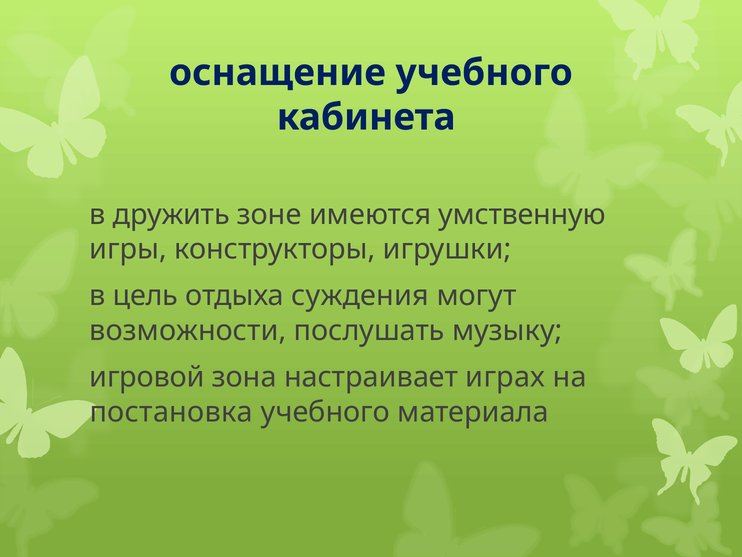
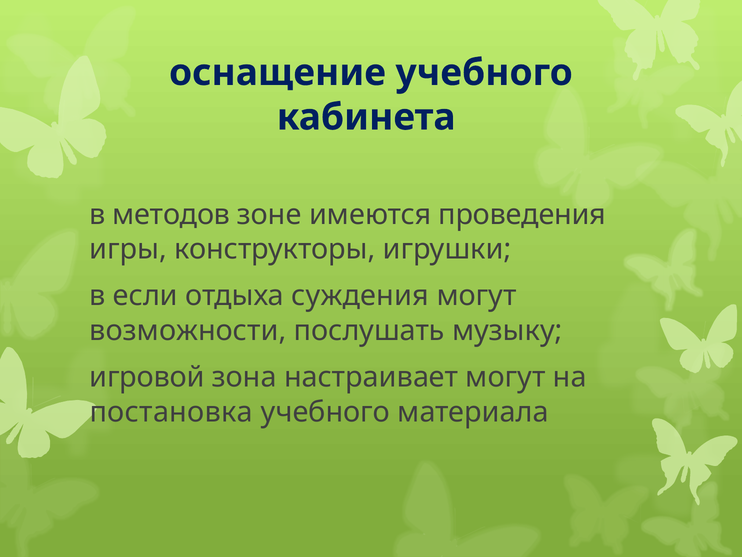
дружить: дружить -> методов
умственную: умственную -> проведения
цель: цель -> если
настраивает играх: играх -> могут
